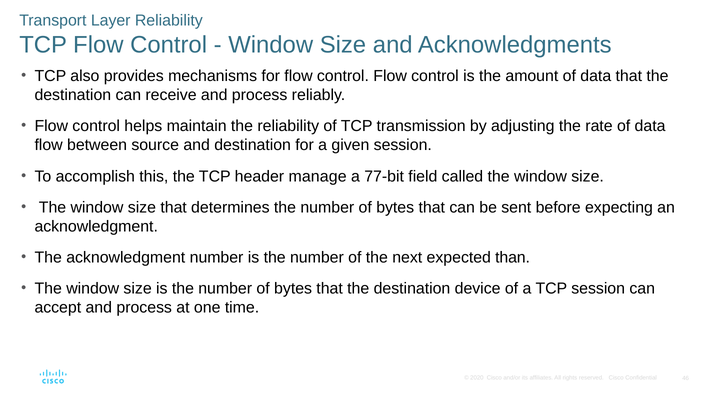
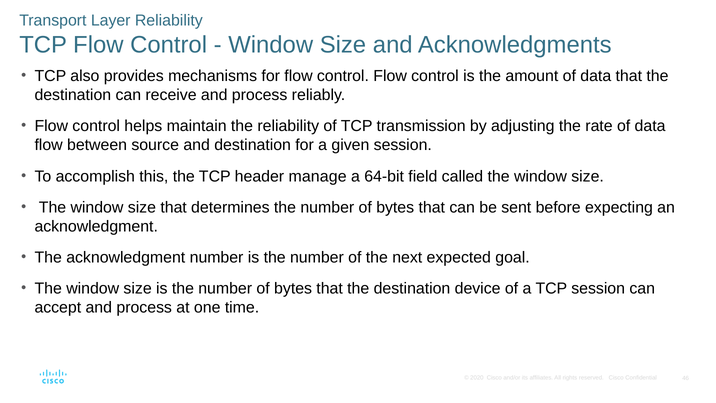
77-bit: 77-bit -> 64-bit
than: than -> goal
